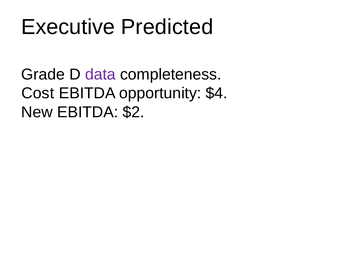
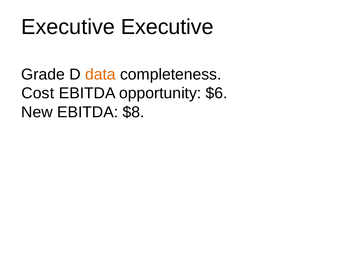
Executive Predicted: Predicted -> Executive
data colour: purple -> orange
$4: $4 -> $6
$2: $2 -> $8
